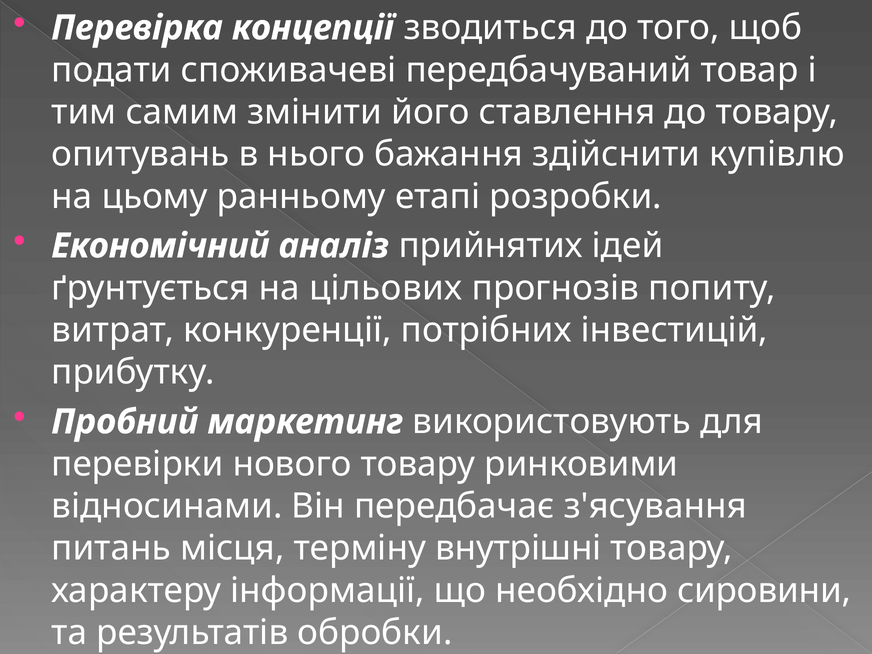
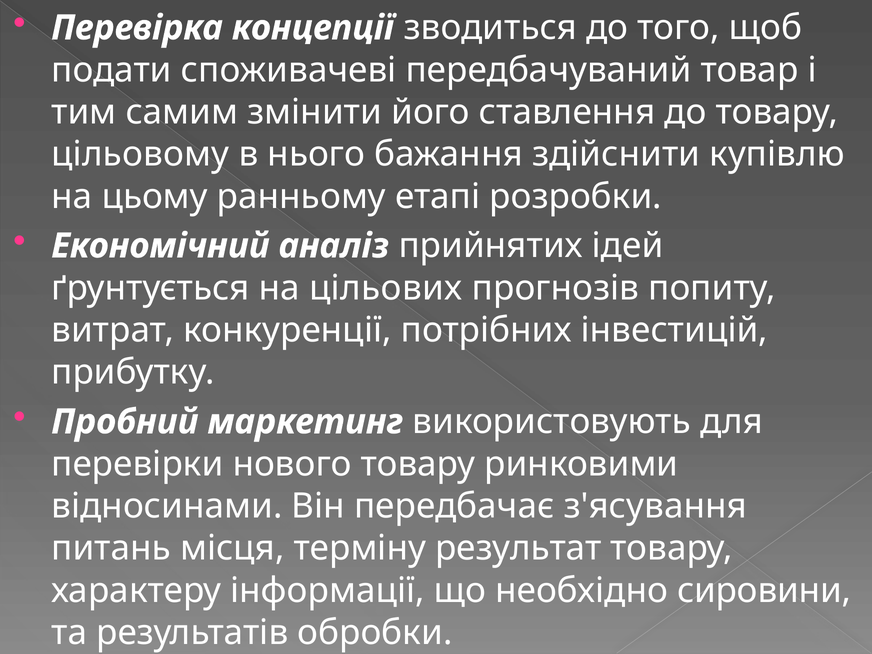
опитувань: опитувань -> цільовому
внутрішні: внутрішні -> результат
